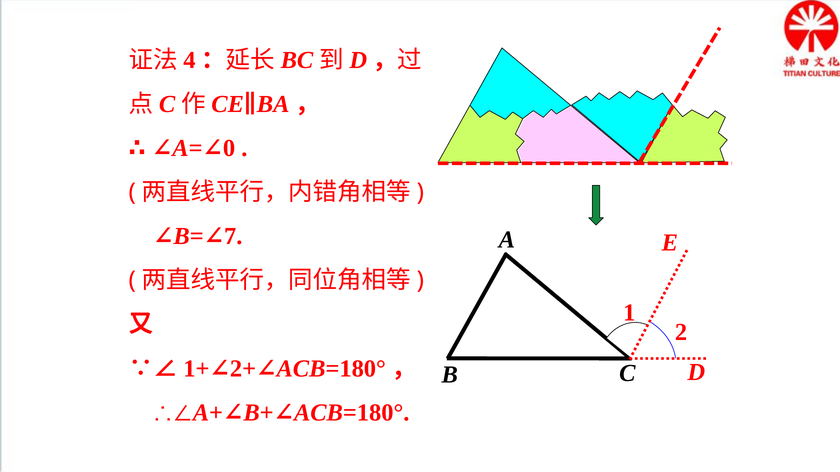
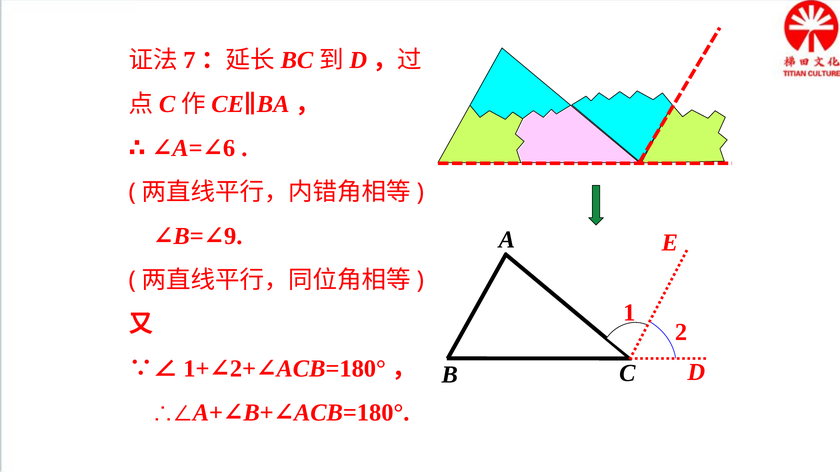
4: 4 -> 7
0: 0 -> 6
7: 7 -> 9
